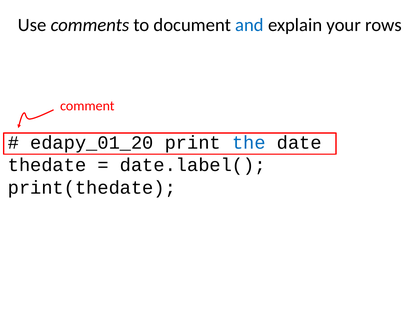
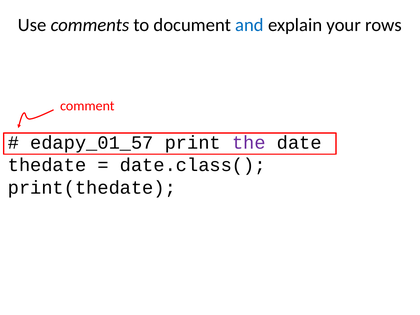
edapy_01_20: edapy_01_20 -> edapy_01_57
the colour: blue -> purple
date.label(: date.label( -> date.class(
